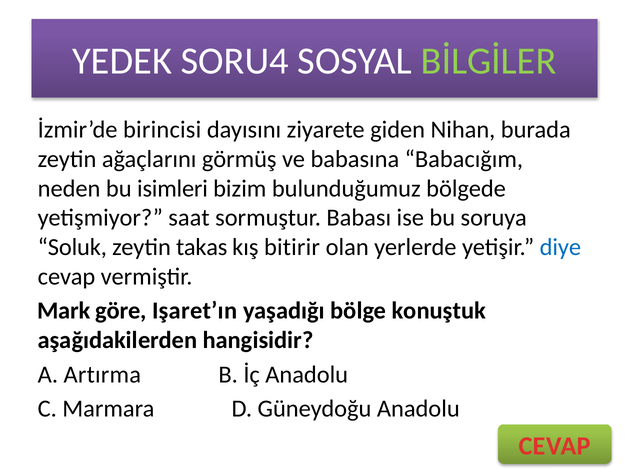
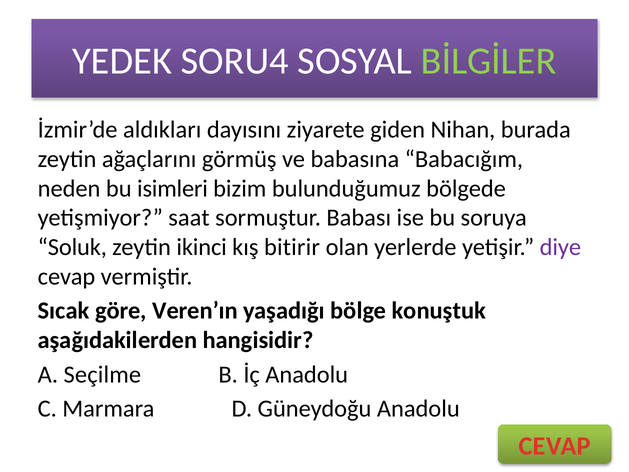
birincisi: birincisi -> aldıkları
takas: takas -> ikinci
diye colour: blue -> purple
Mark: Mark -> Sıcak
Işaret’ın: Işaret’ın -> Veren’ın
Artırma: Artırma -> Seçilme
